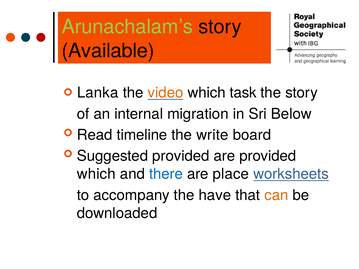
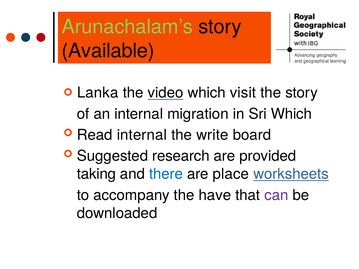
video colour: orange -> black
task: task -> visit
Sri Below: Below -> Which
Read timeline: timeline -> internal
Suggested provided: provided -> research
which at (96, 174): which -> taking
can colour: orange -> purple
